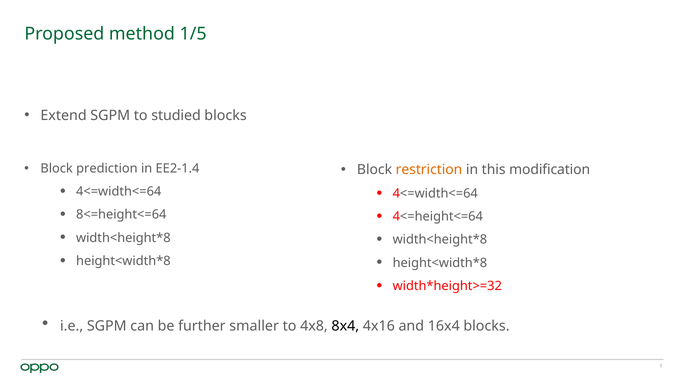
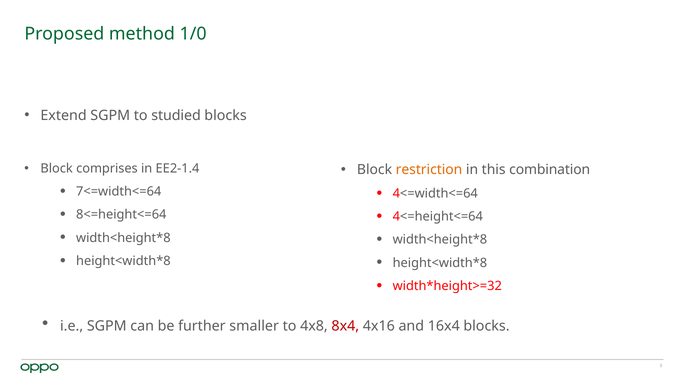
1/5: 1/5 -> 1/0
prediction: prediction -> comprises
modification: modification -> combination
4<=width<=64 at (119, 192): 4<=width<=64 -> 7<=width<=64
8x4 colour: black -> red
